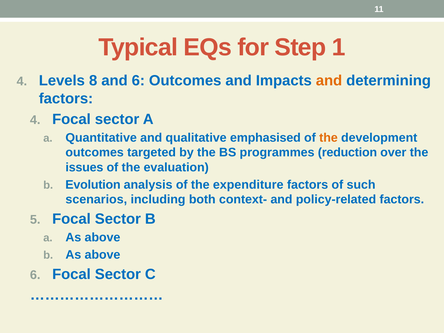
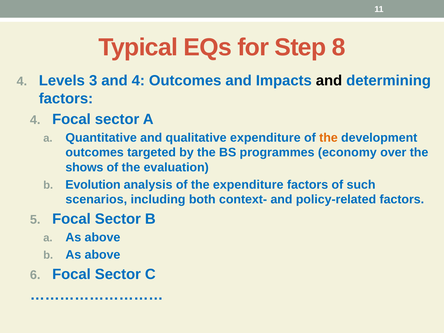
1: 1 -> 8
8: 8 -> 3
and 6: 6 -> 4
and at (329, 81) colour: orange -> black
qualitative emphasised: emphasised -> expenditure
reduction: reduction -> economy
issues: issues -> shows
